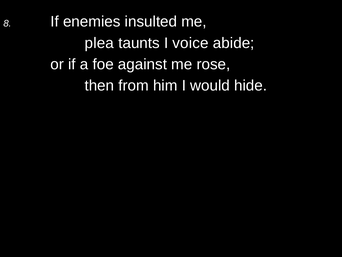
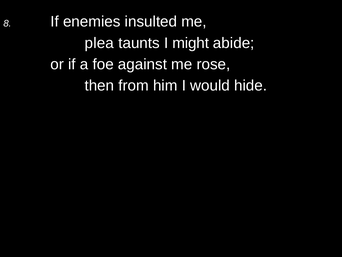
voice: voice -> might
